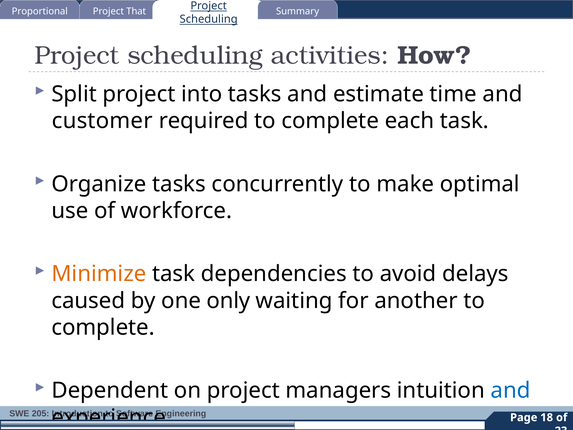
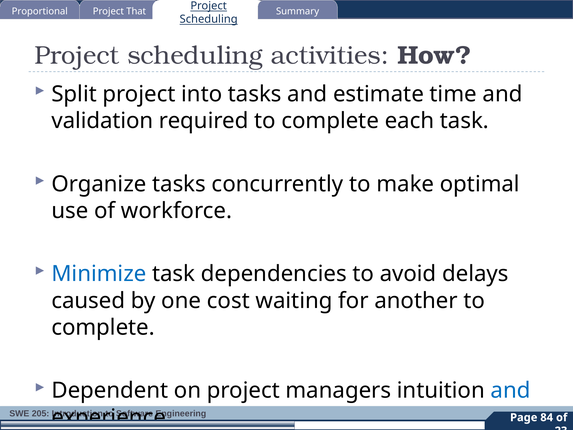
customer: customer -> validation
Minimize colour: orange -> blue
only: only -> cost
18: 18 -> 84
